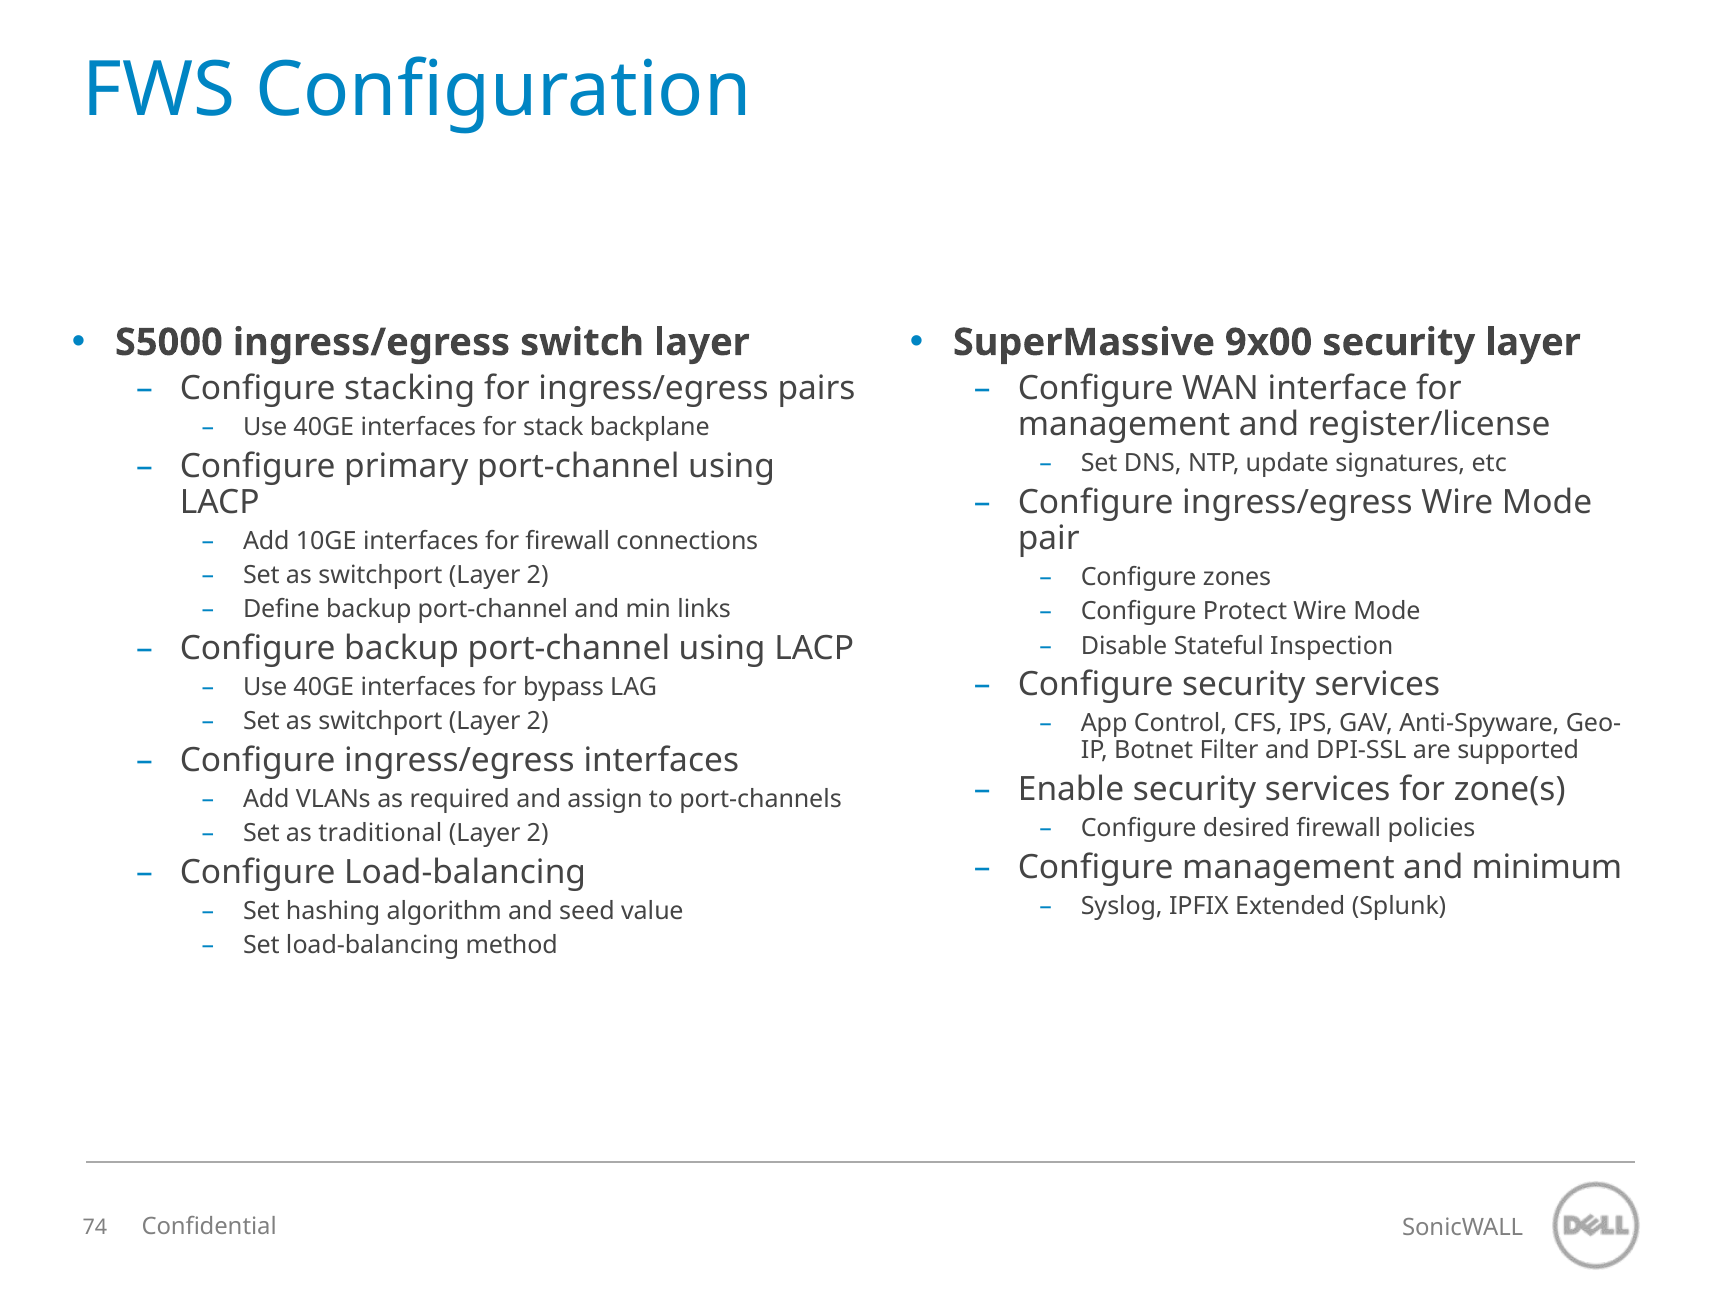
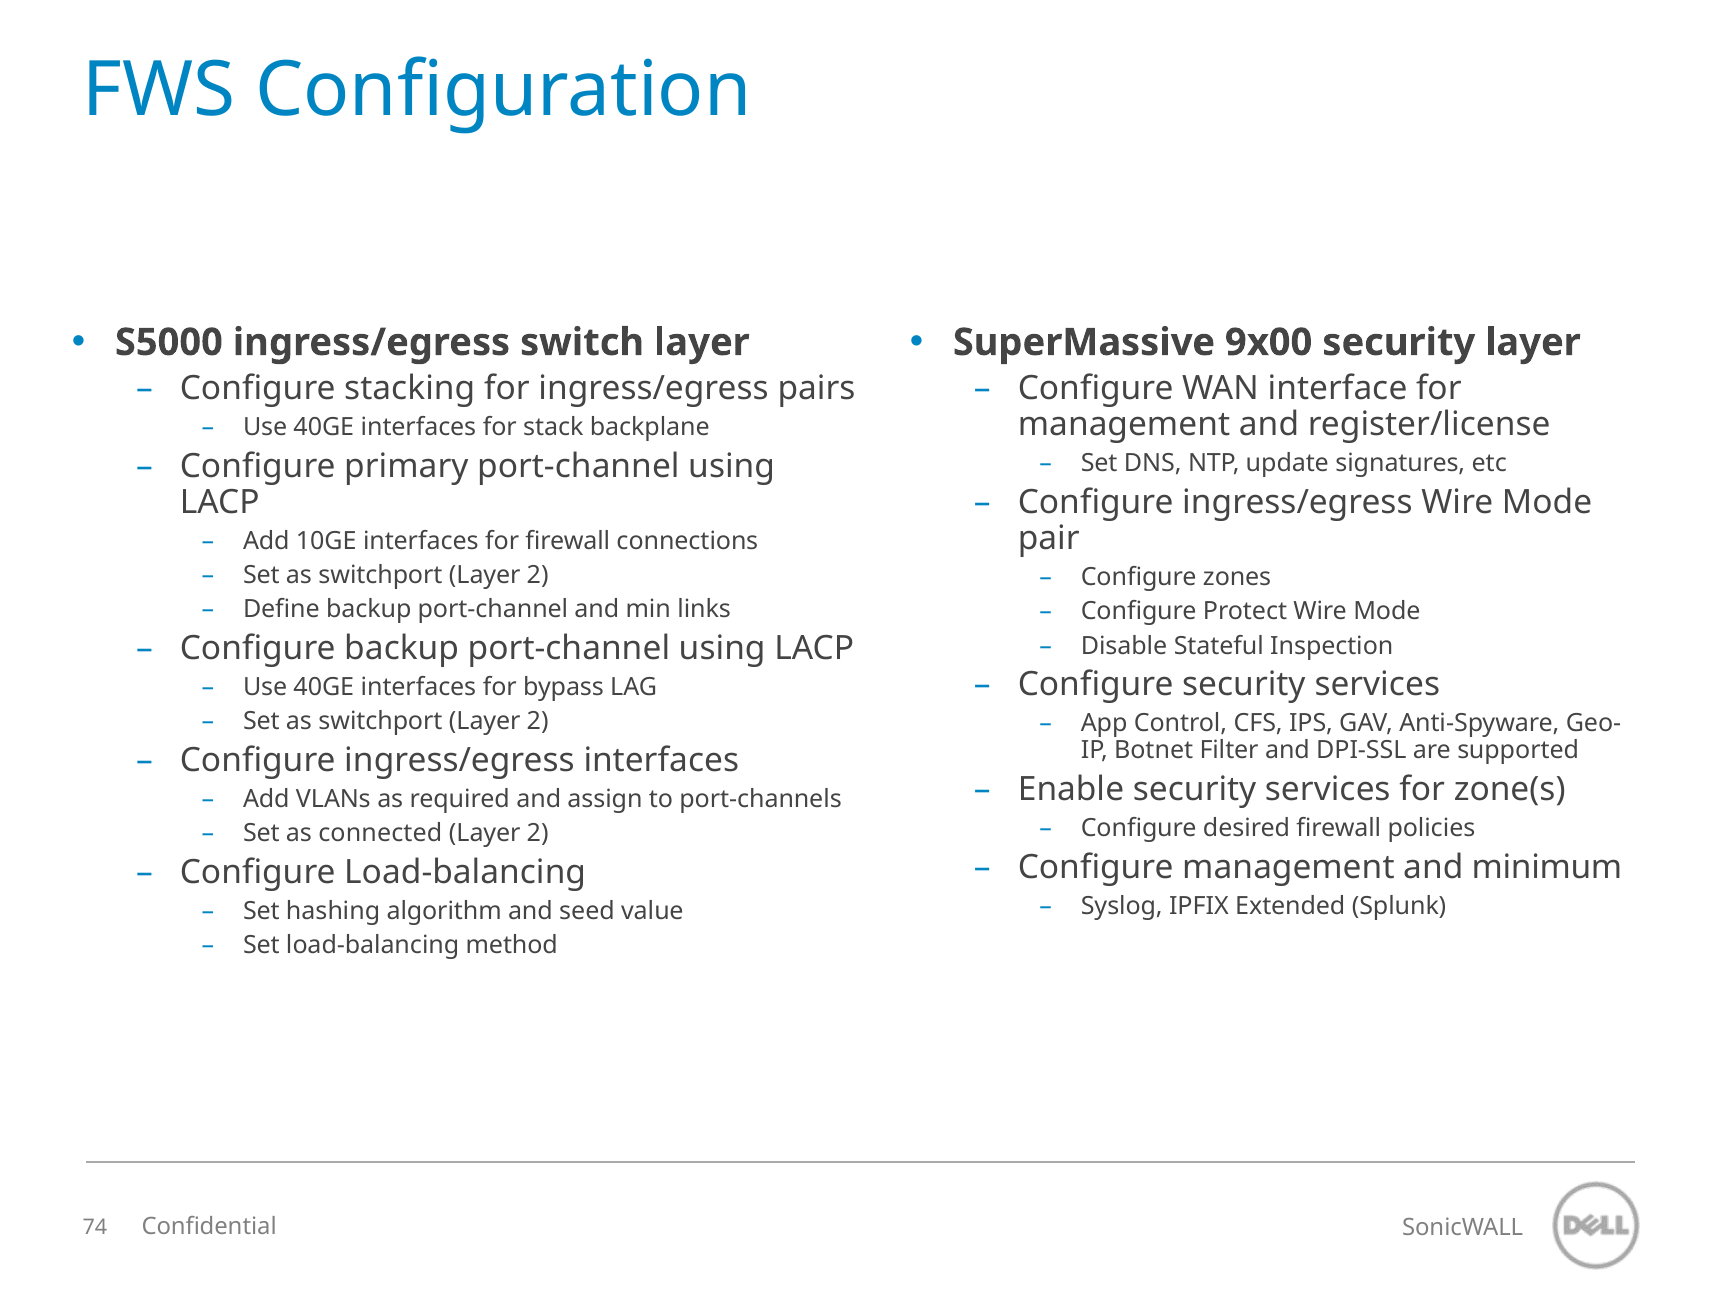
traditional: traditional -> connected
